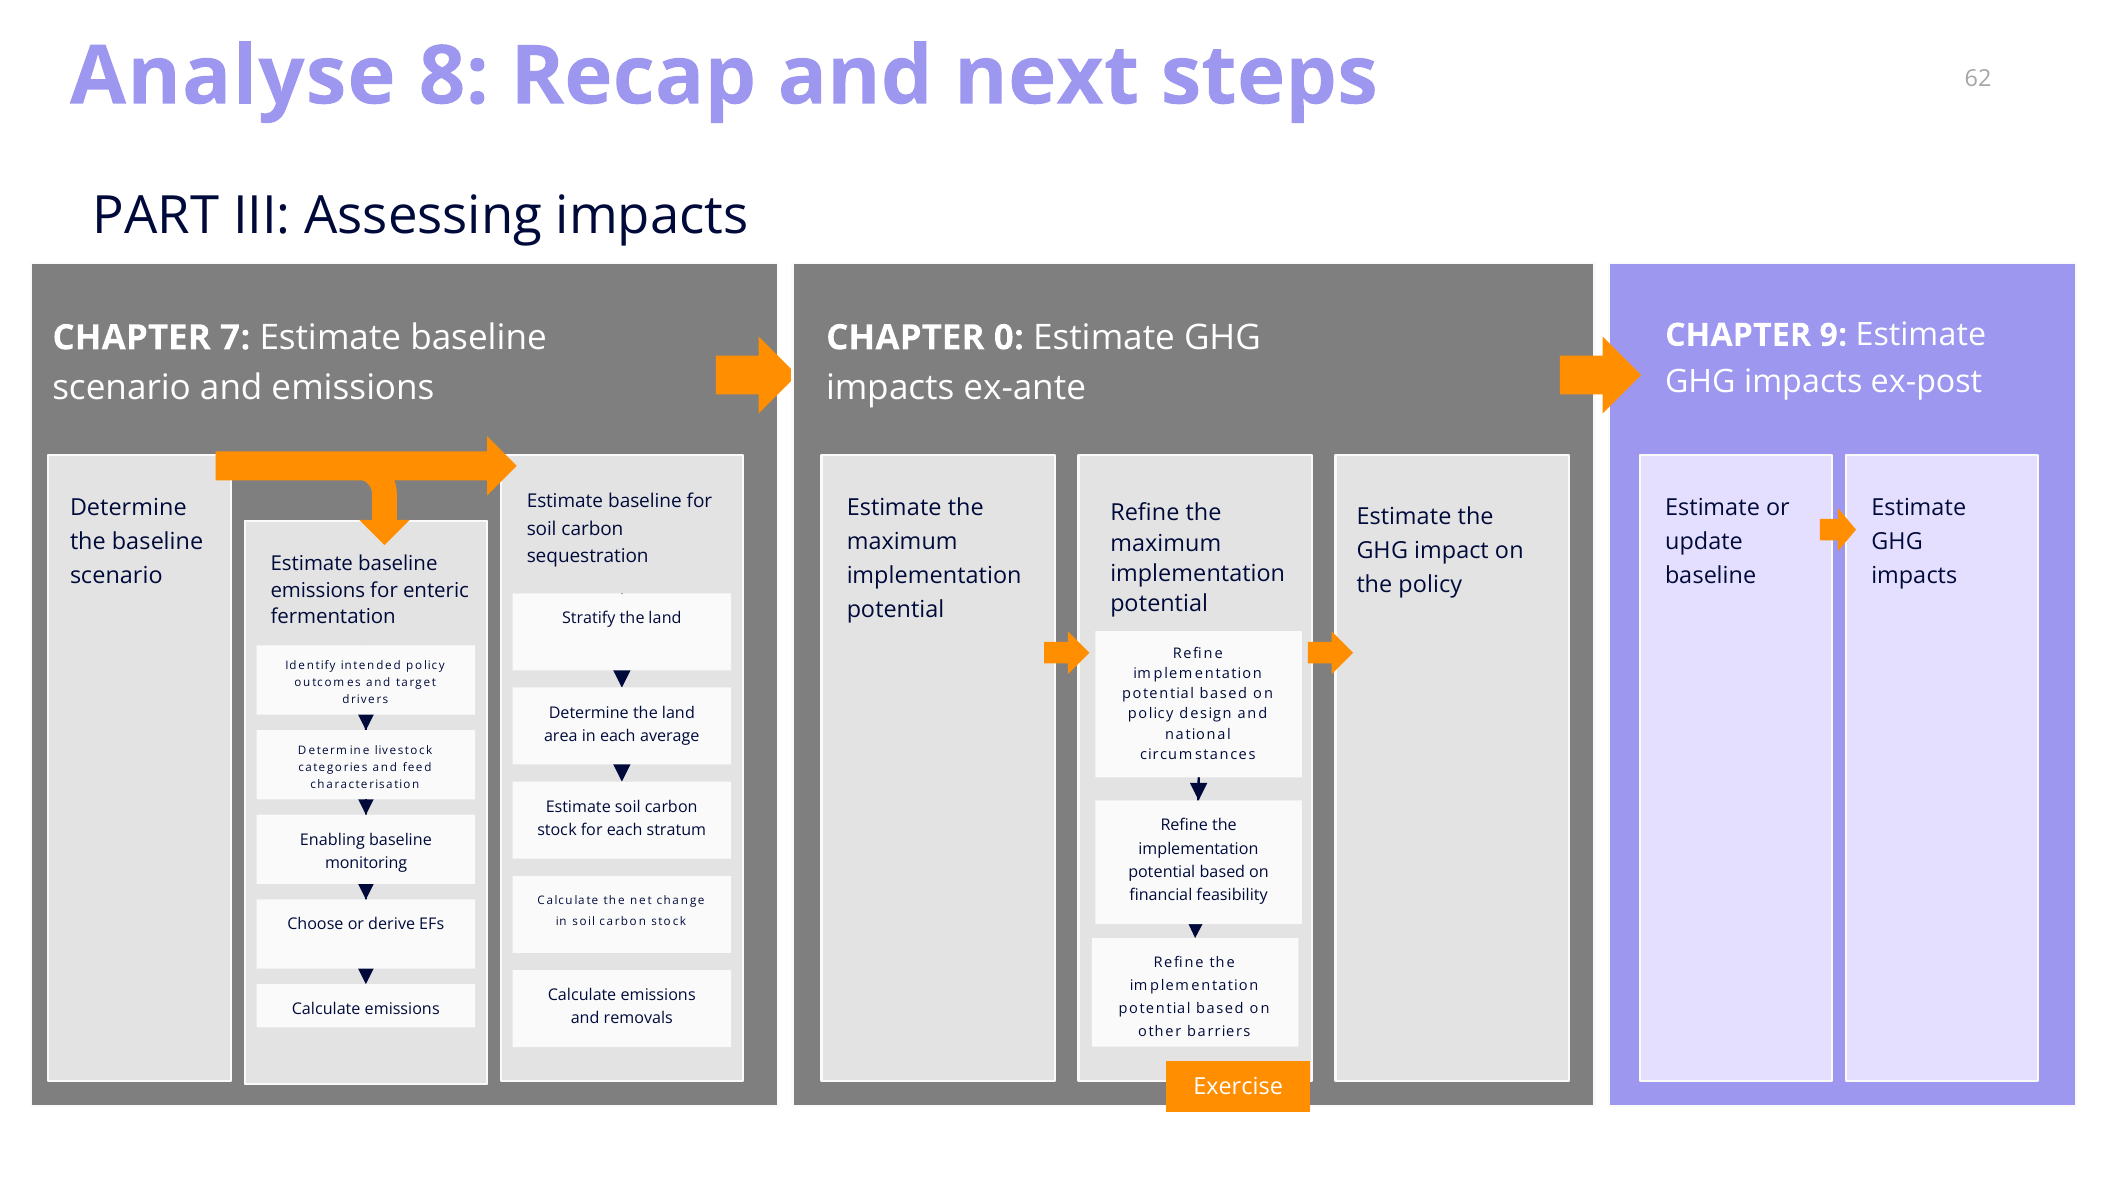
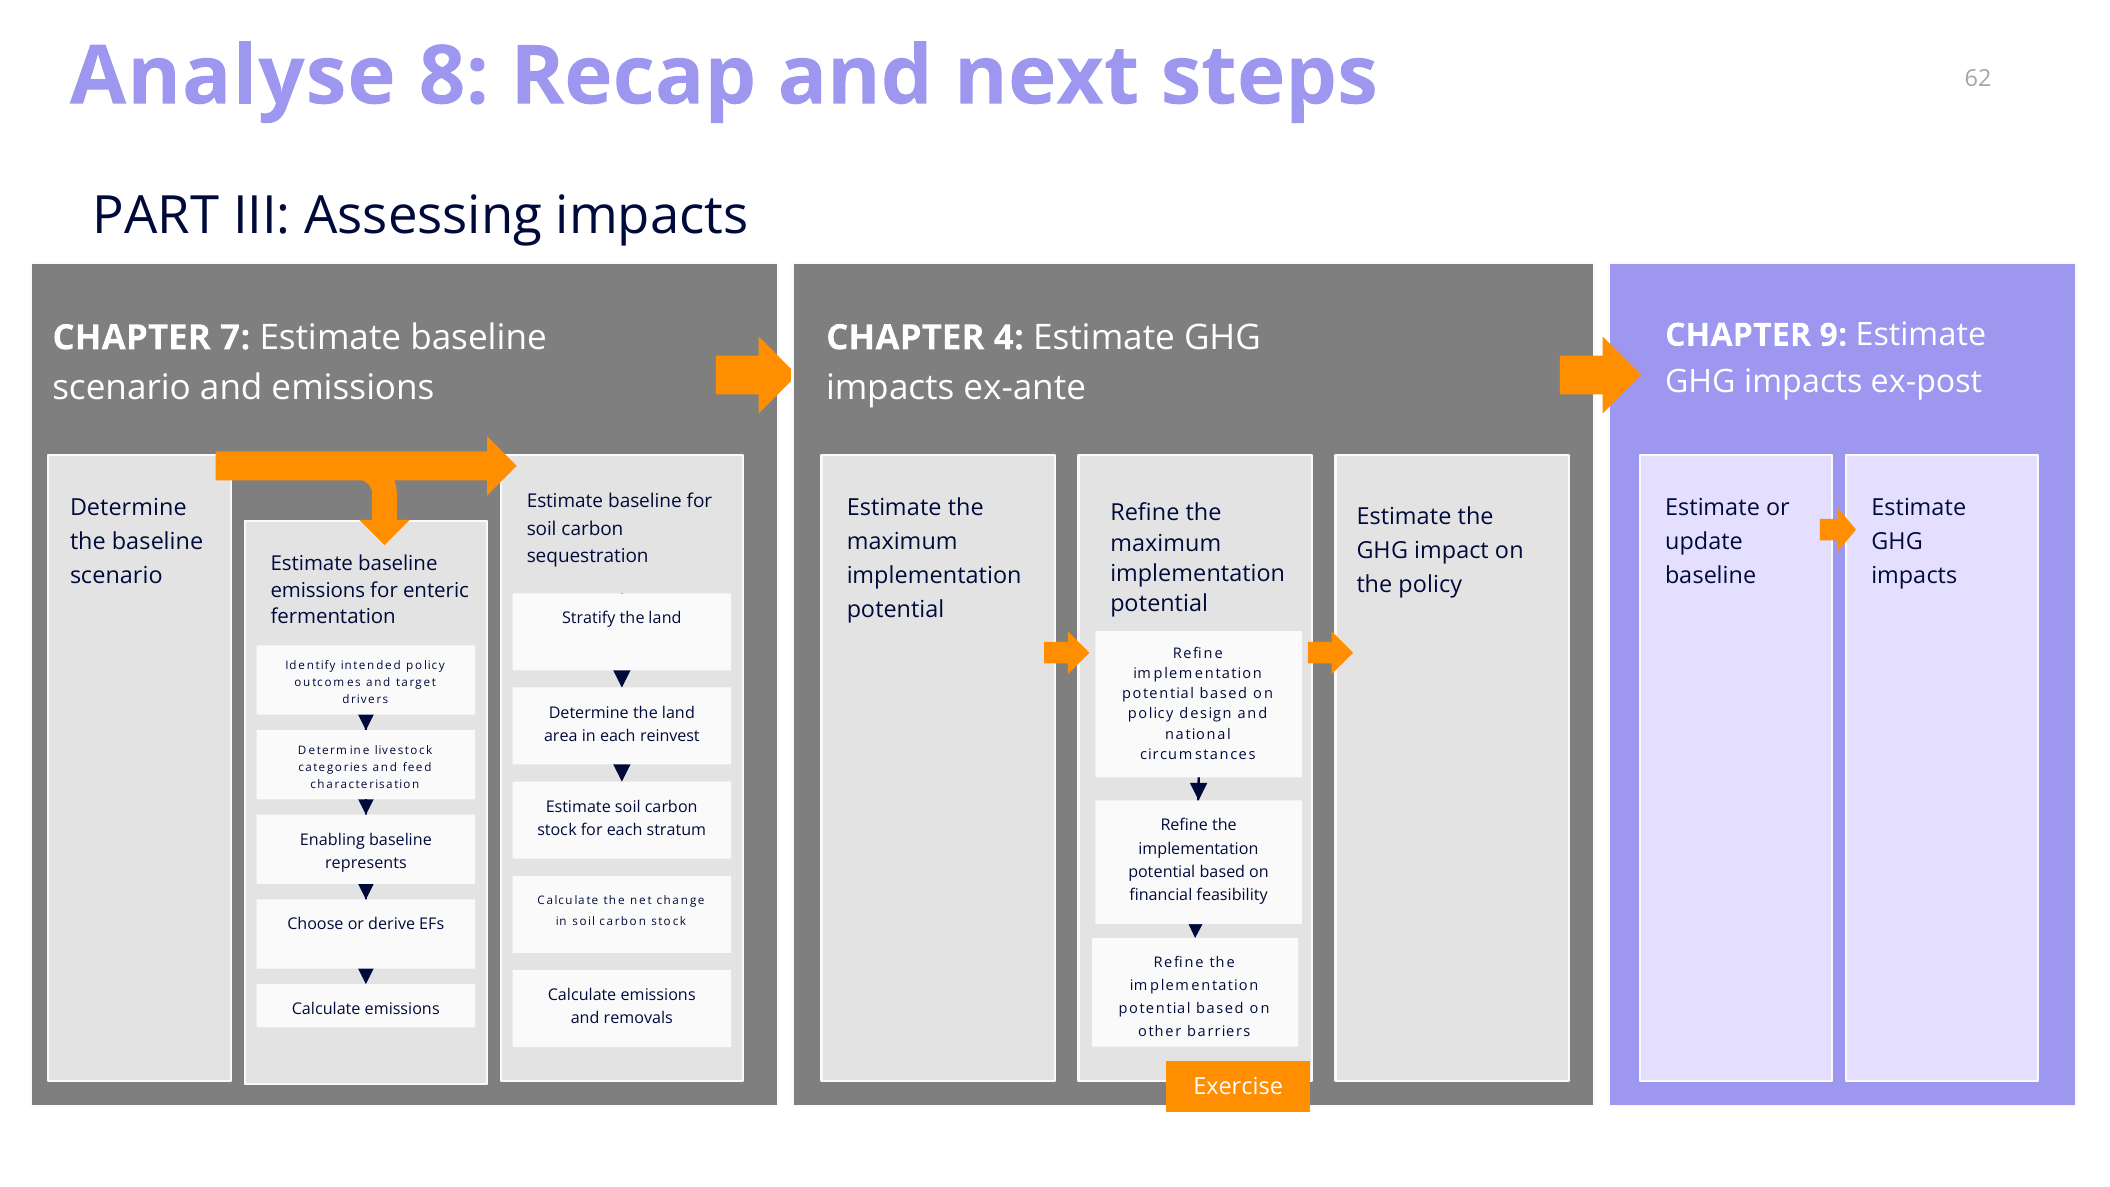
0: 0 -> 4
average: average -> reinvest
monitoring: monitoring -> represents
